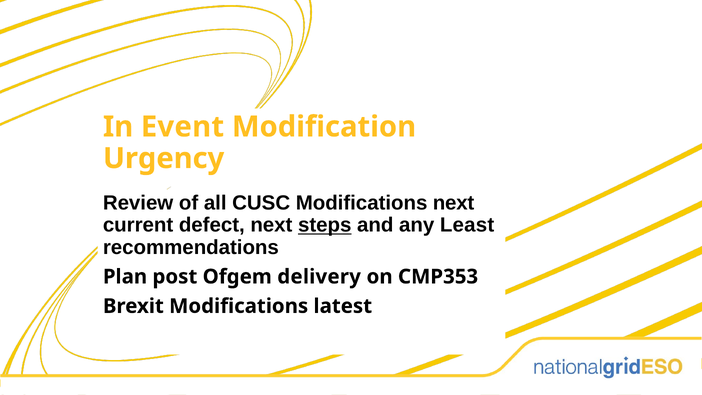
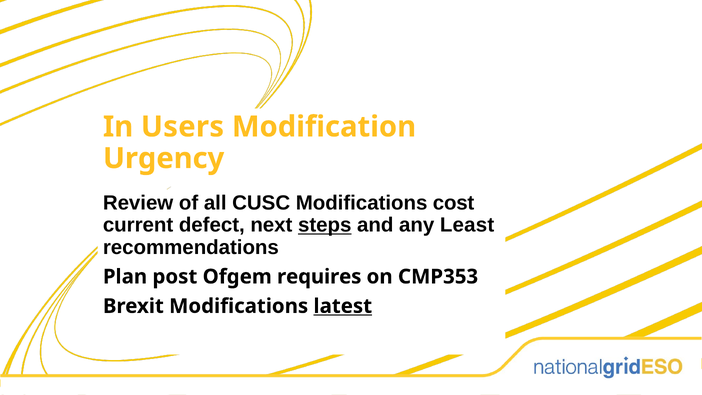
Event: Event -> Users
Modifications next: next -> cost
delivery: delivery -> requires
latest underline: none -> present
